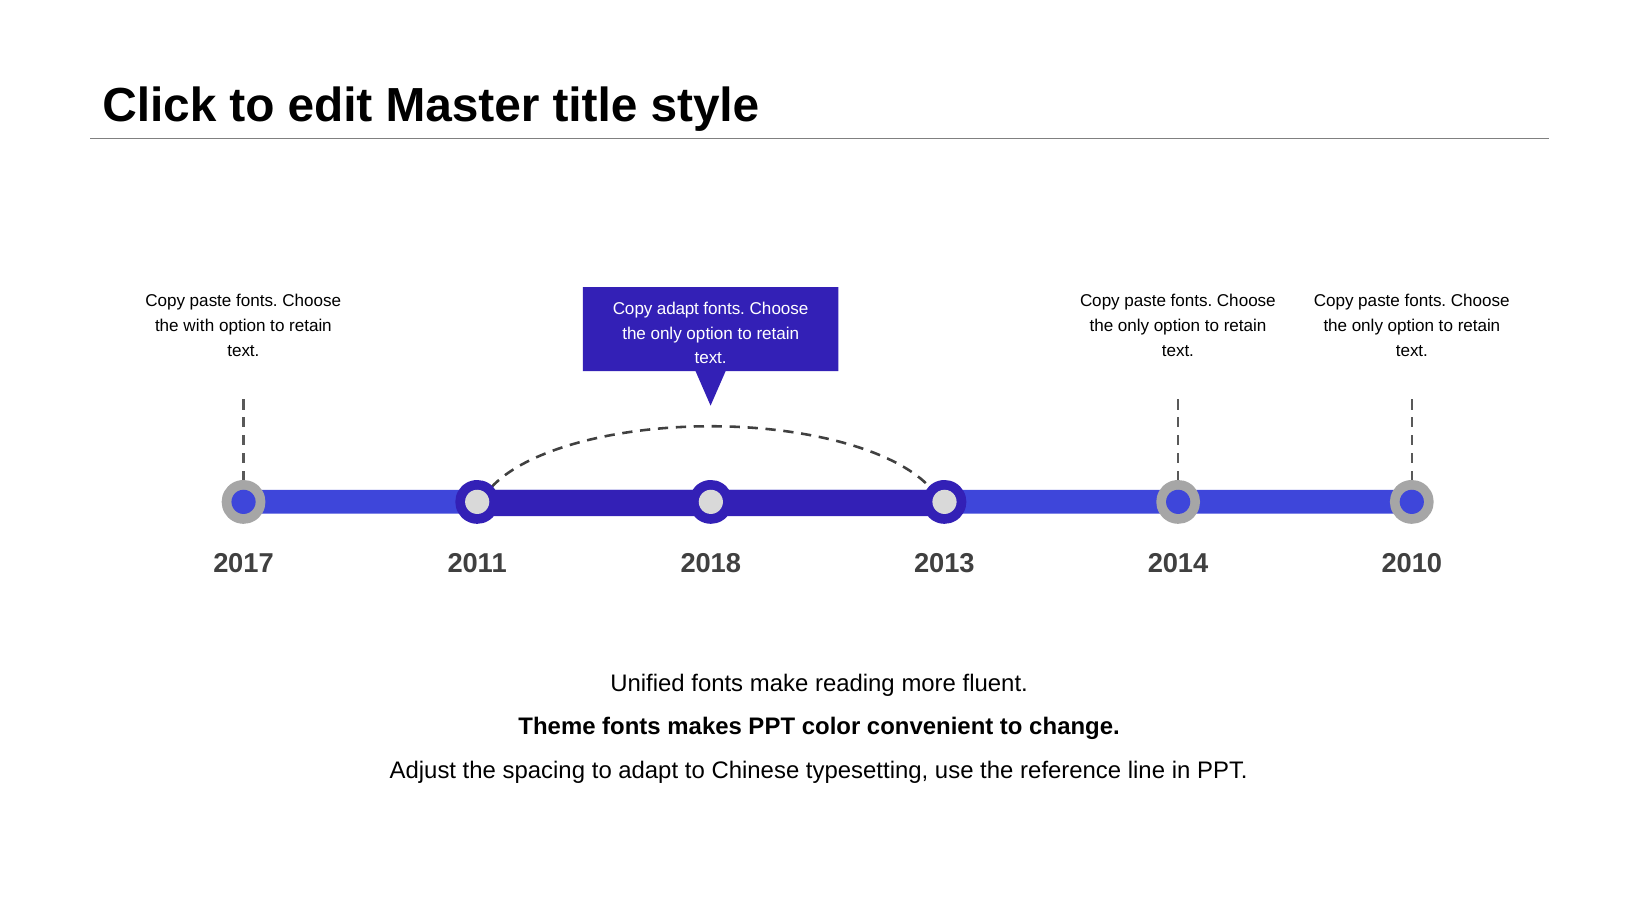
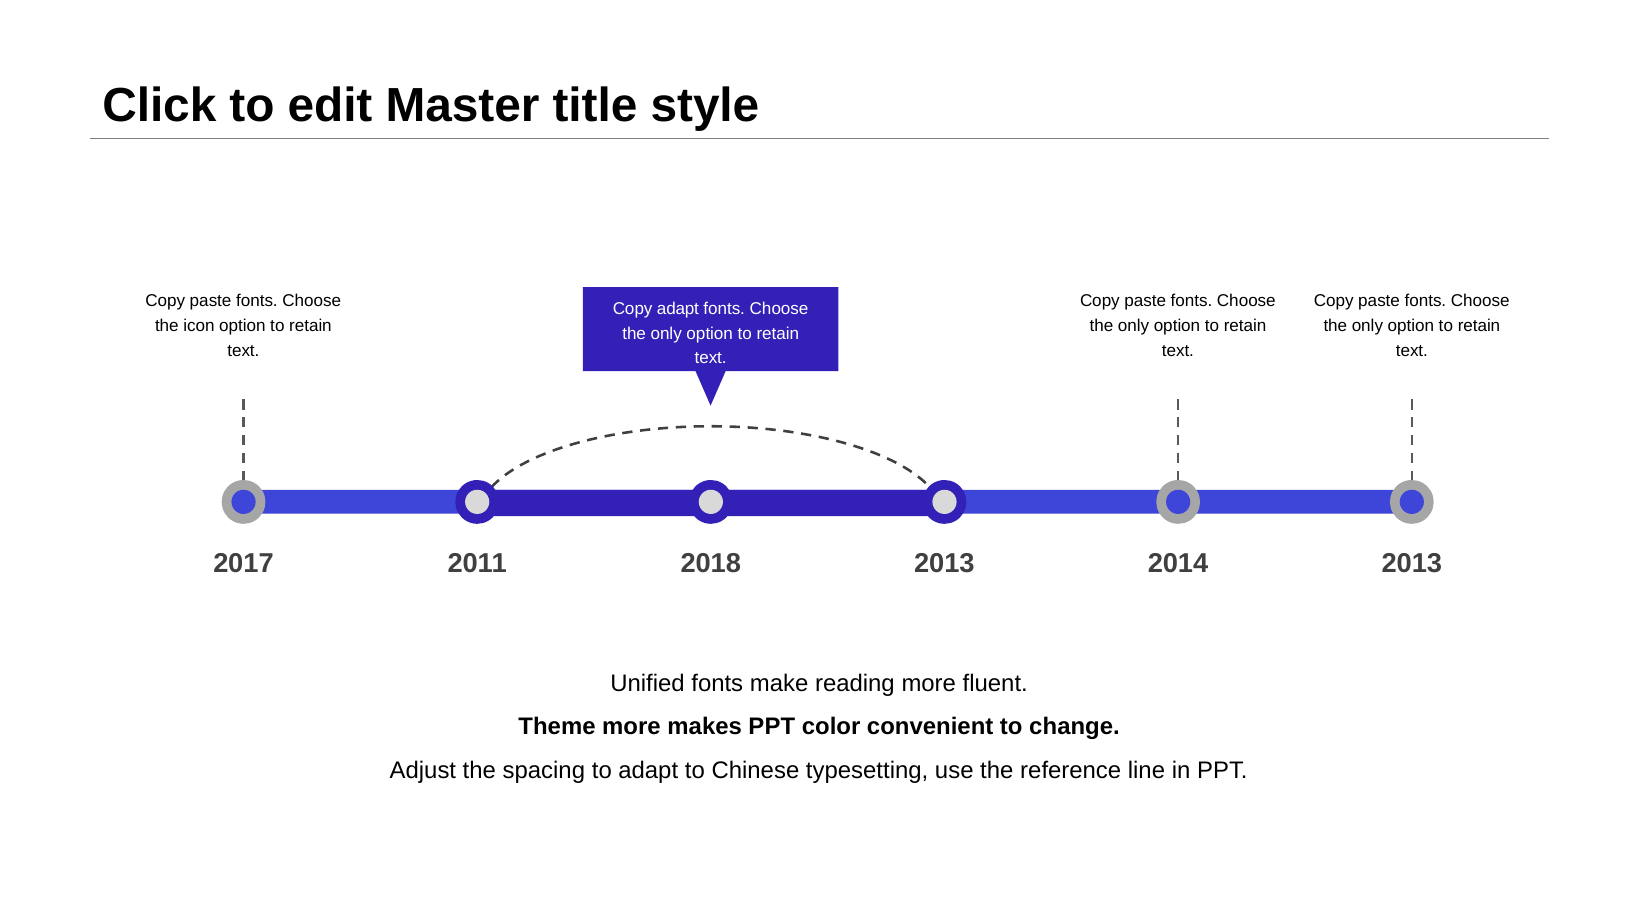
with: with -> icon
2010 at (1412, 563): 2010 -> 2013
Theme fonts: fonts -> more
